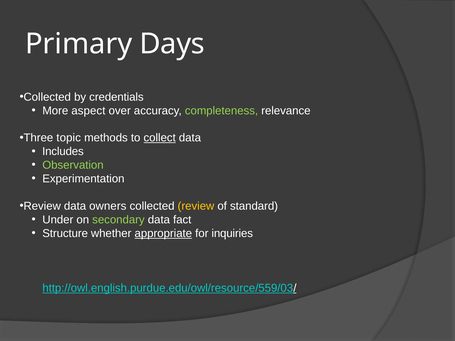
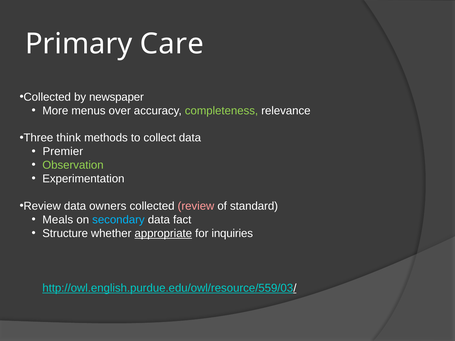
Days: Days -> Care
credentials: credentials -> newspaper
aspect: aspect -> menus
topic: topic -> think
collect underline: present -> none
Includes: Includes -> Premier
review at (196, 206) colour: yellow -> pink
Under: Under -> Meals
secondary colour: light green -> light blue
